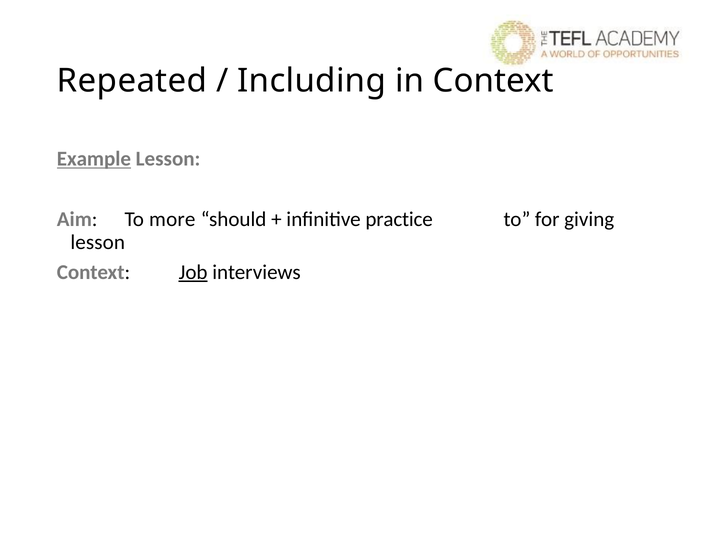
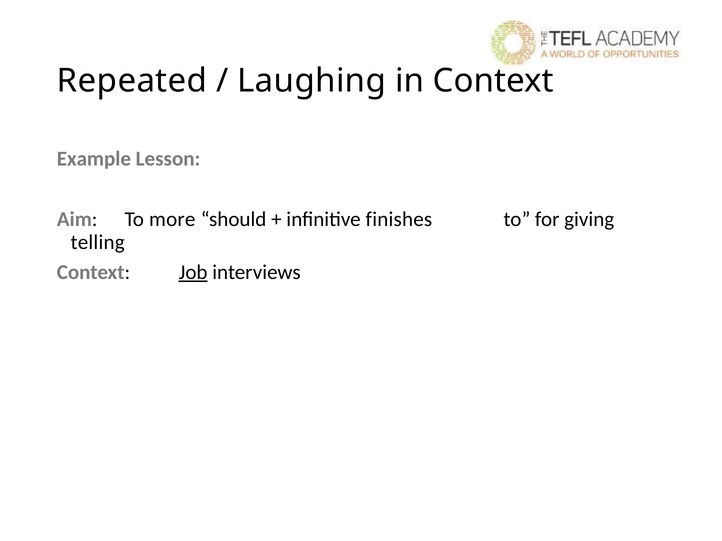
Including: Including -> Laughing
Example underline: present -> none
practice: practice -> finishes
lesson at (98, 242): lesson -> telling
